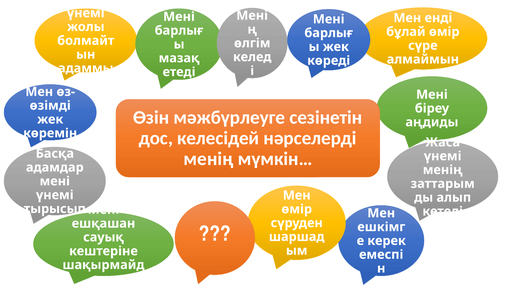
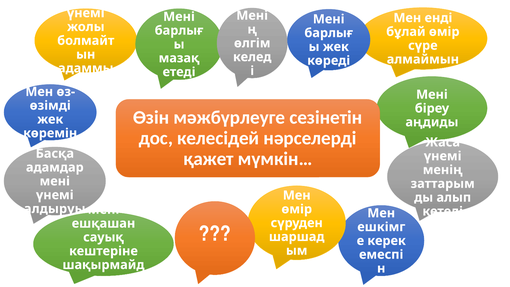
менің at (208, 159): менің -> қажет
тырысып: тырысып -> алдыруы
